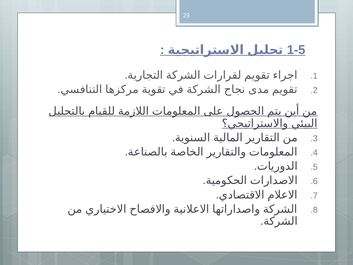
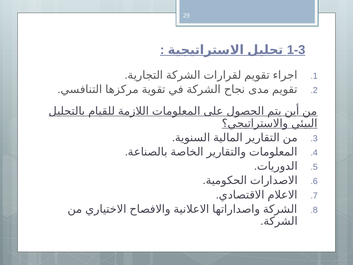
1-5: 1-5 -> 1-3
